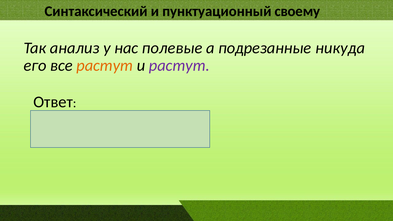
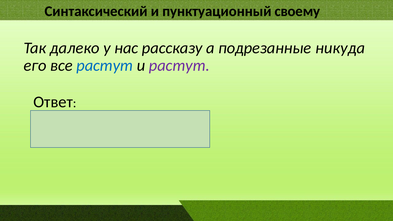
анализ: анализ -> далеко
полевые: полевые -> рассказу
растут at (105, 66) colour: orange -> blue
